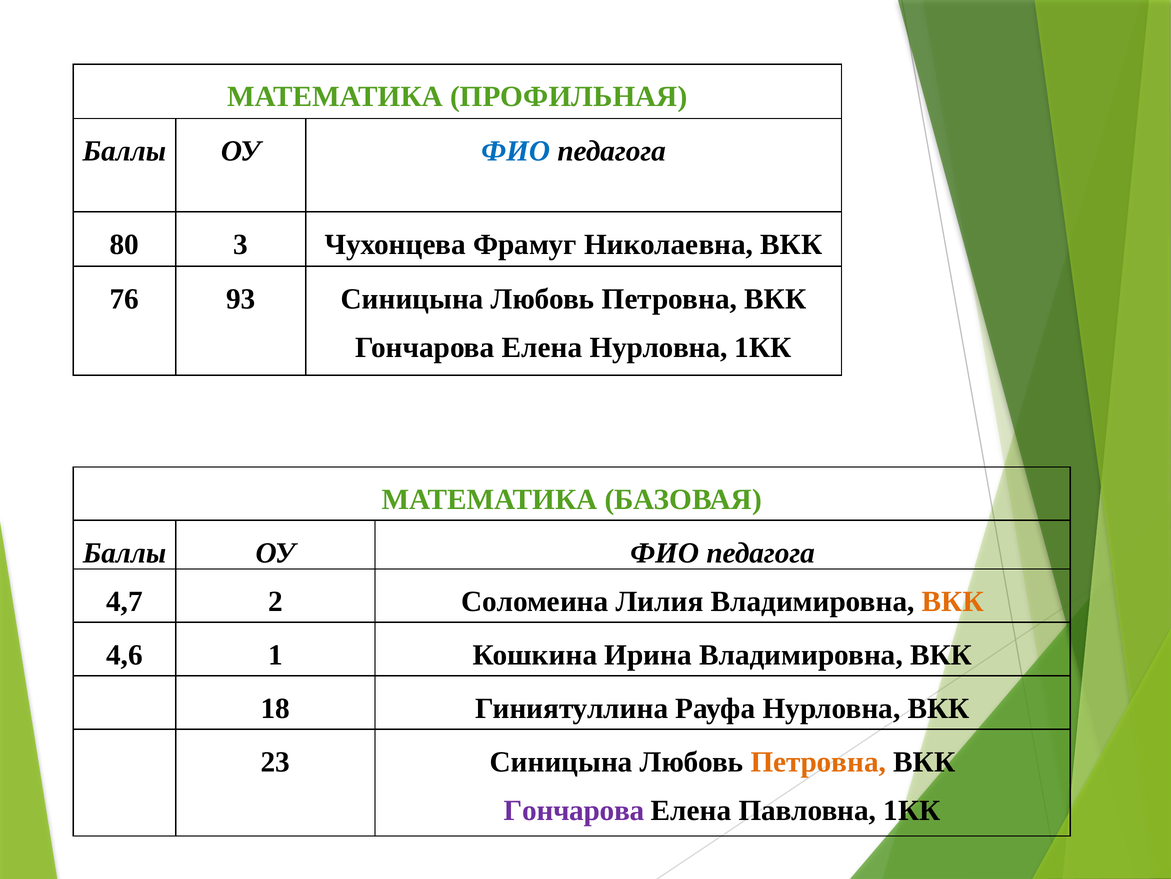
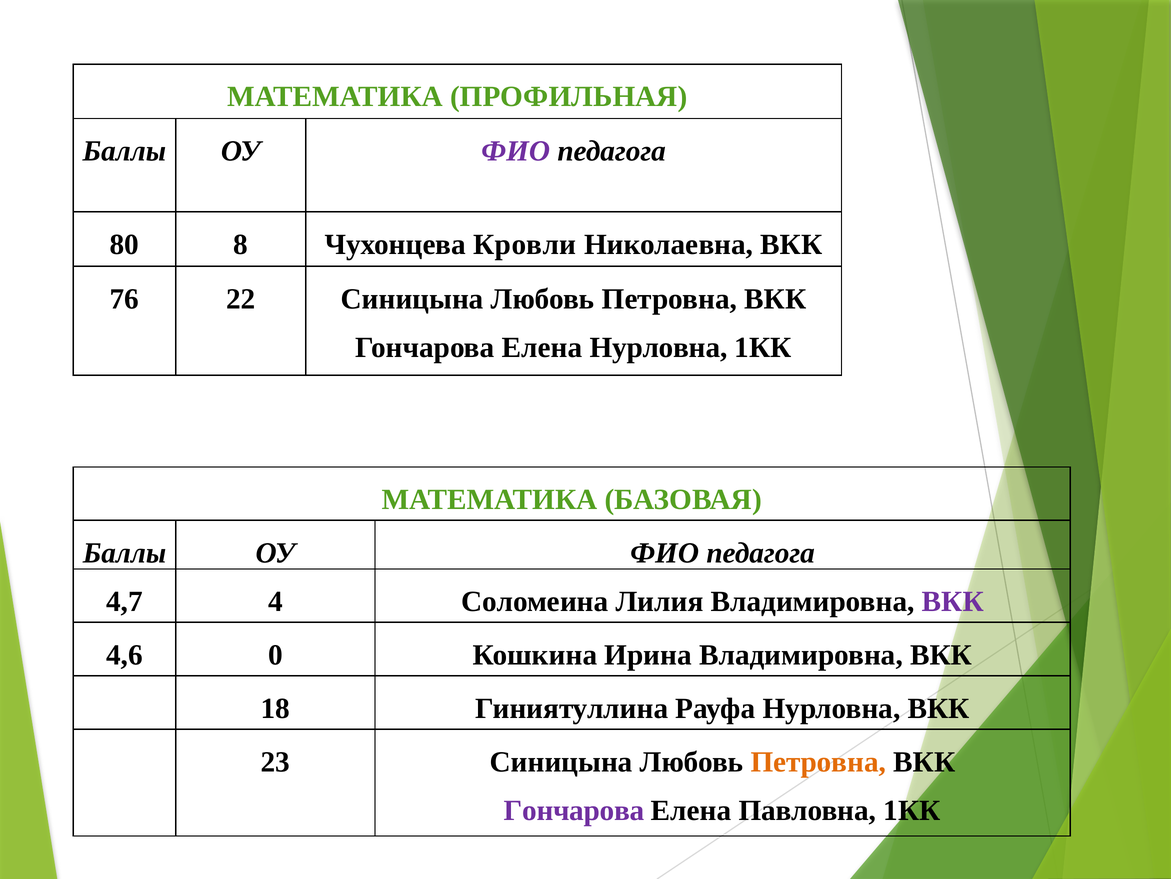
ФИО at (516, 151) colour: blue -> purple
3: 3 -> 8
Фрамуг: Фрамуг -> Кровли
93: 93 -> 22
2: 2 -> 4
ВКК at (953, 601) colour: orange -> purple
1: 1 -> 0
